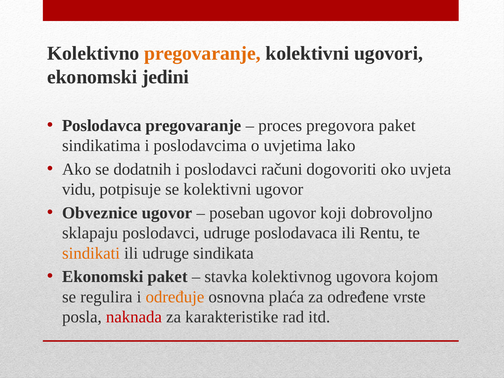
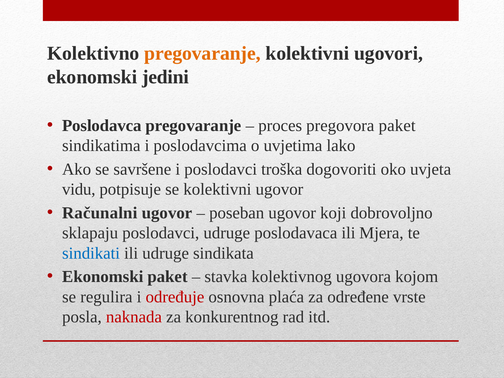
dodatnih: dodatnih -> savršene
računi: računi -> troška
Obveznice: Obveznice -> Računalni
Rentu: Rentu -> Mjera
sindikati colour: orange -> blue
određuje colour: orange -> red
karakteristike: karakteristike -> konkurentnog
